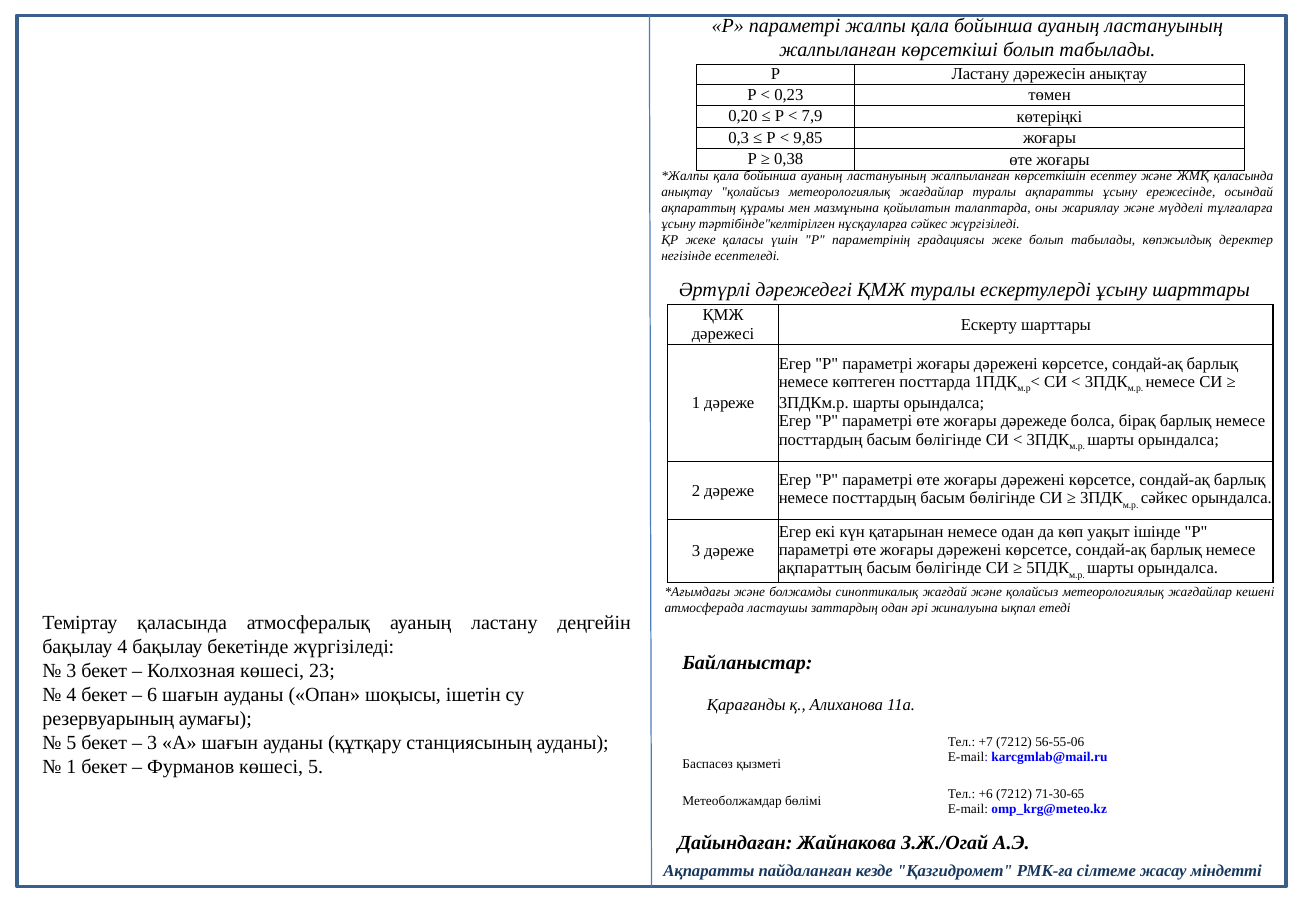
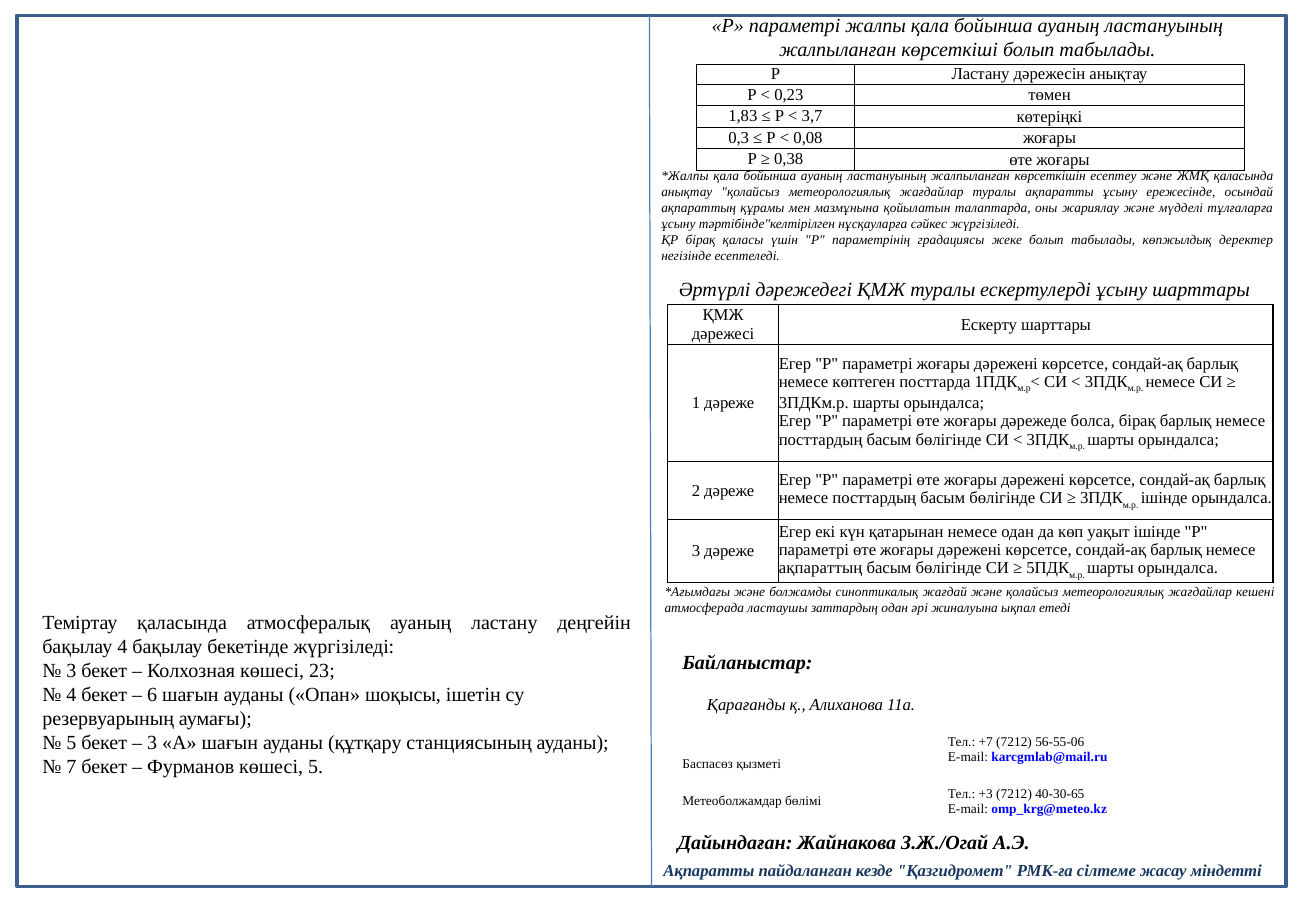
0,20: 0,20 -> 1,83
7,9: 7,9 -> 3,7
9,85: 9,85 -> 0,08
ҚР жеке: жеке -> бірақ
сәйкес at (1164, 499): сәйкес -> ішінде
1 at (71, 767): 1 -> 7
+6: +6 -> +3
71-30-65: 71-30-65 -> 40-30-65
